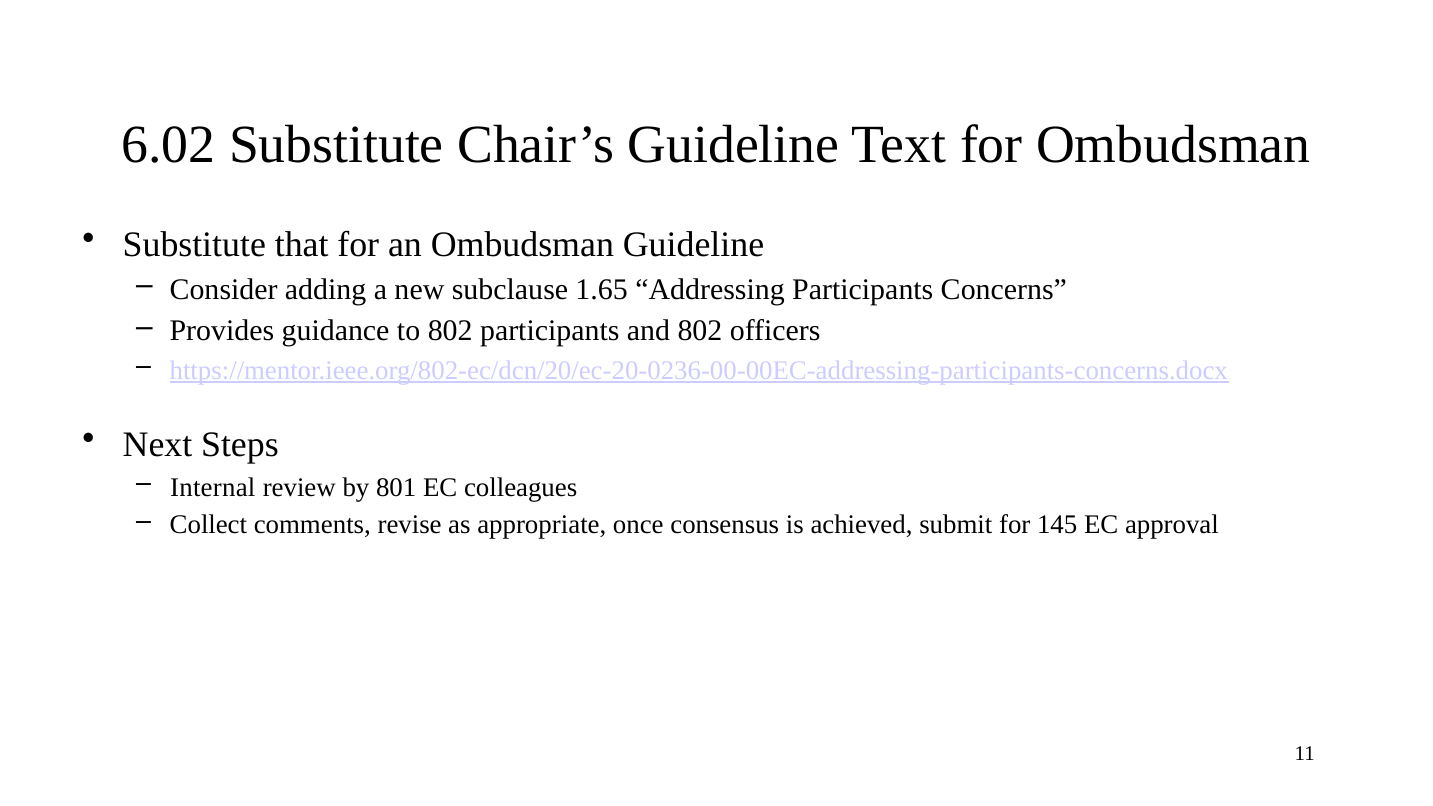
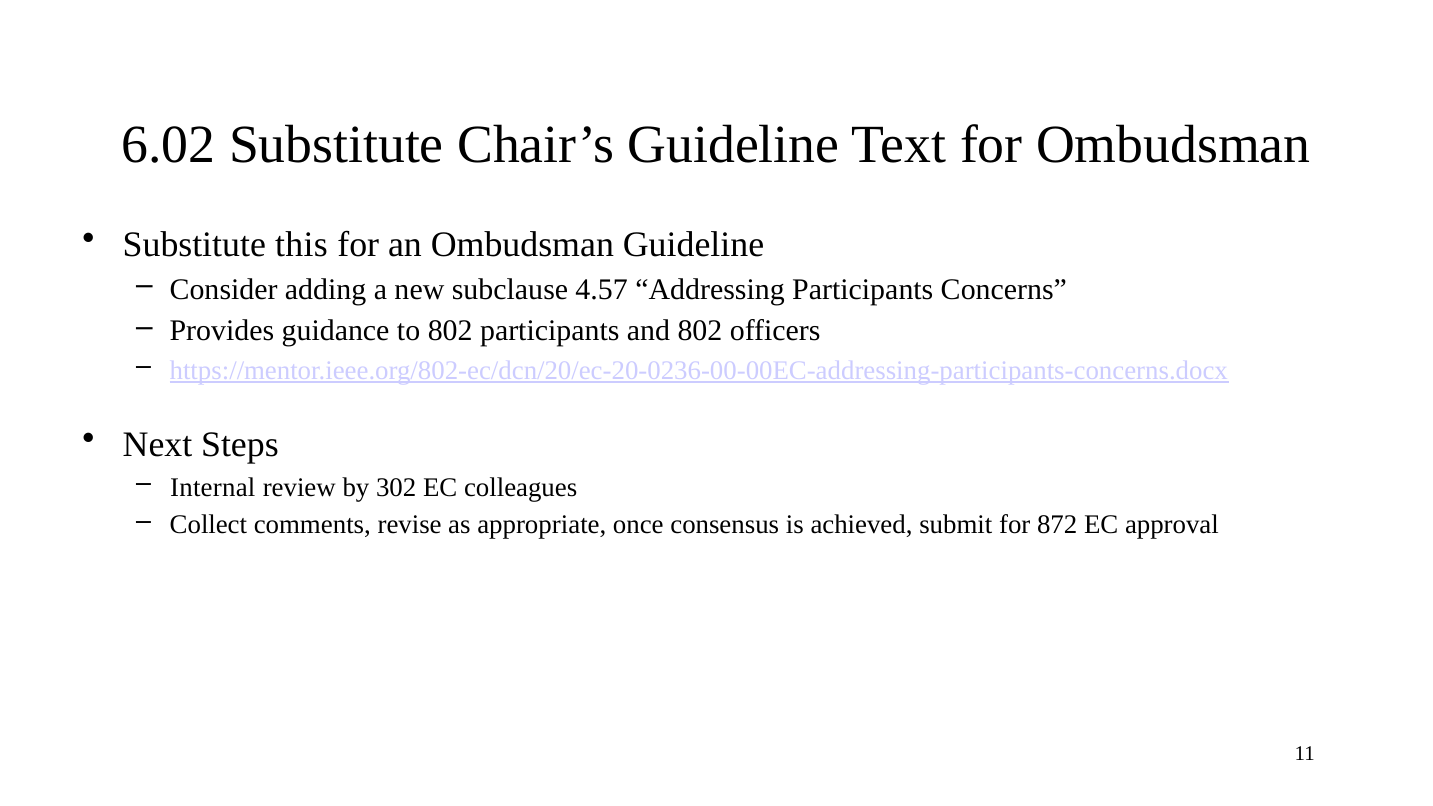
that: that -> this
1.65: 1.65 -> 4.57
801: 801 -> 302
145: 145 -> 872
